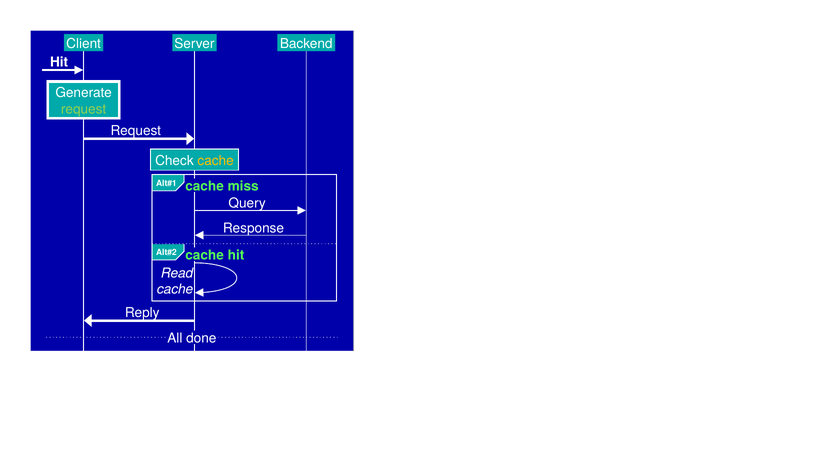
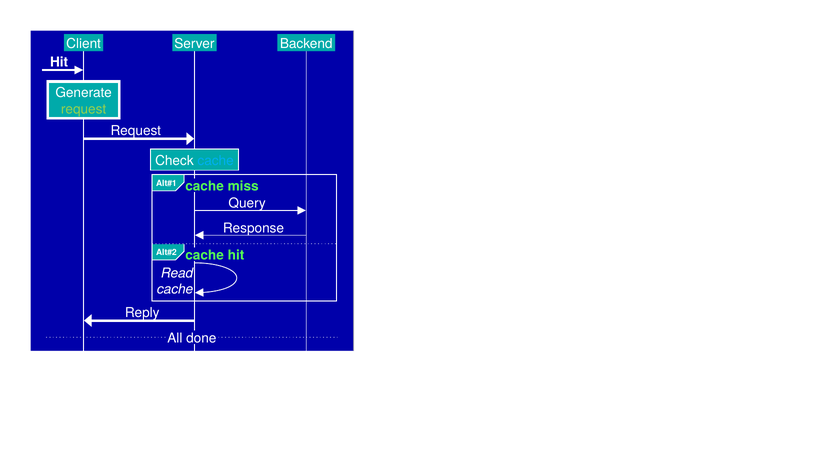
cache at (216, 160) colour: yellow -> light blue
